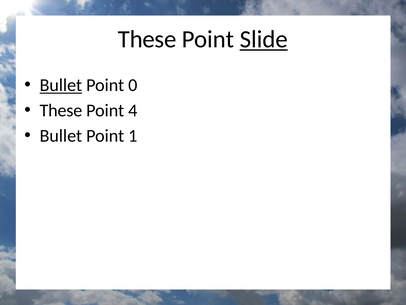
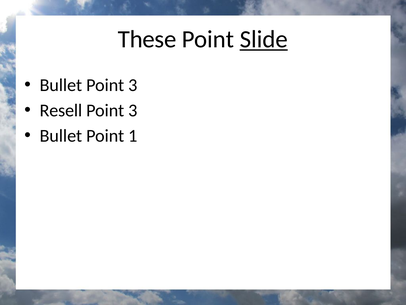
Bullet at (61, 85) underline: present -> none
0 at (133, 85): 0 -> 3
These at (61, 110): These -> Resell
4 at (133, 110): 4 -> 3
